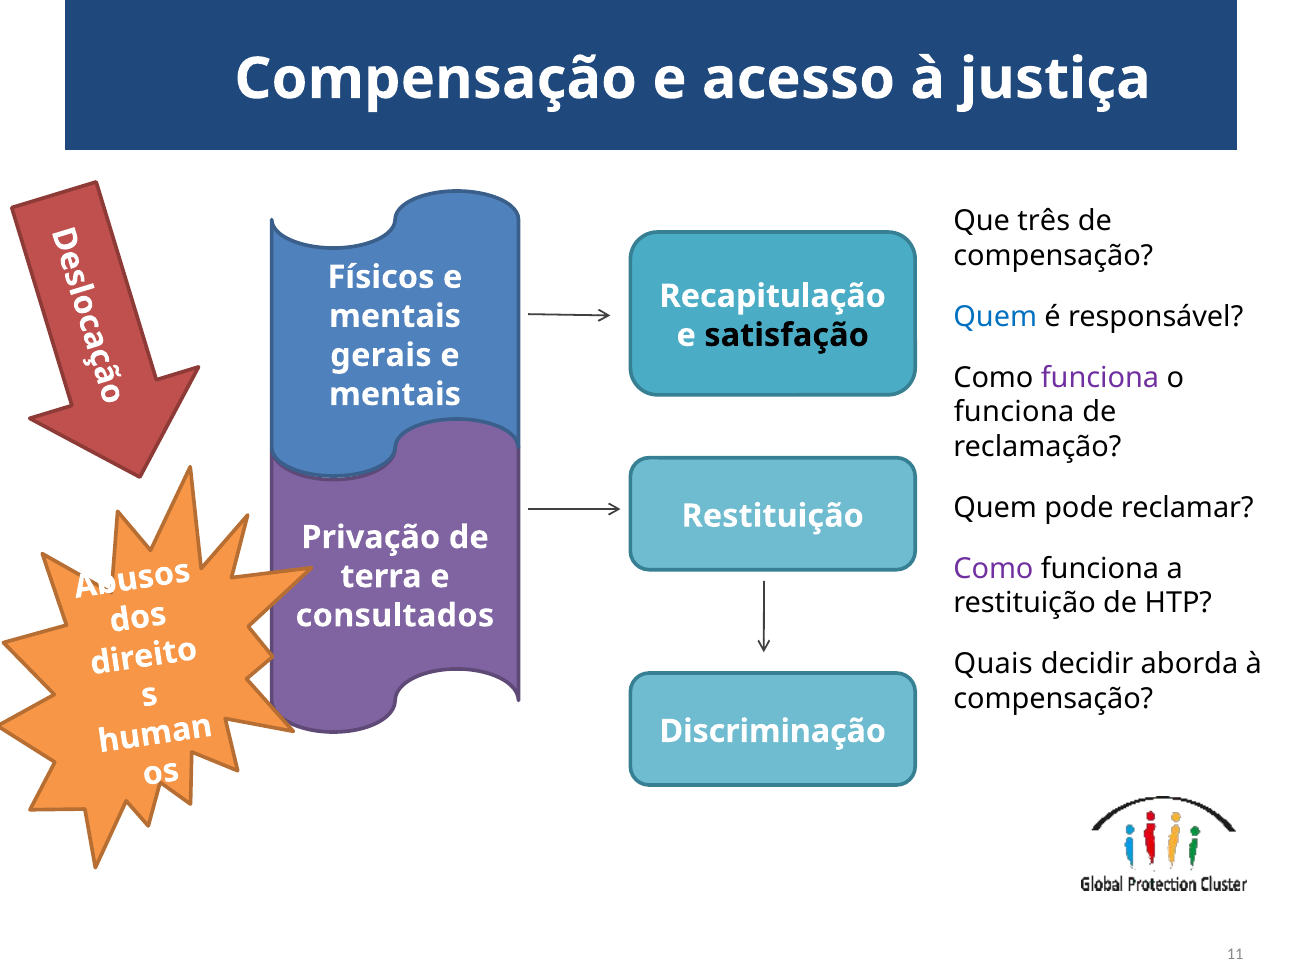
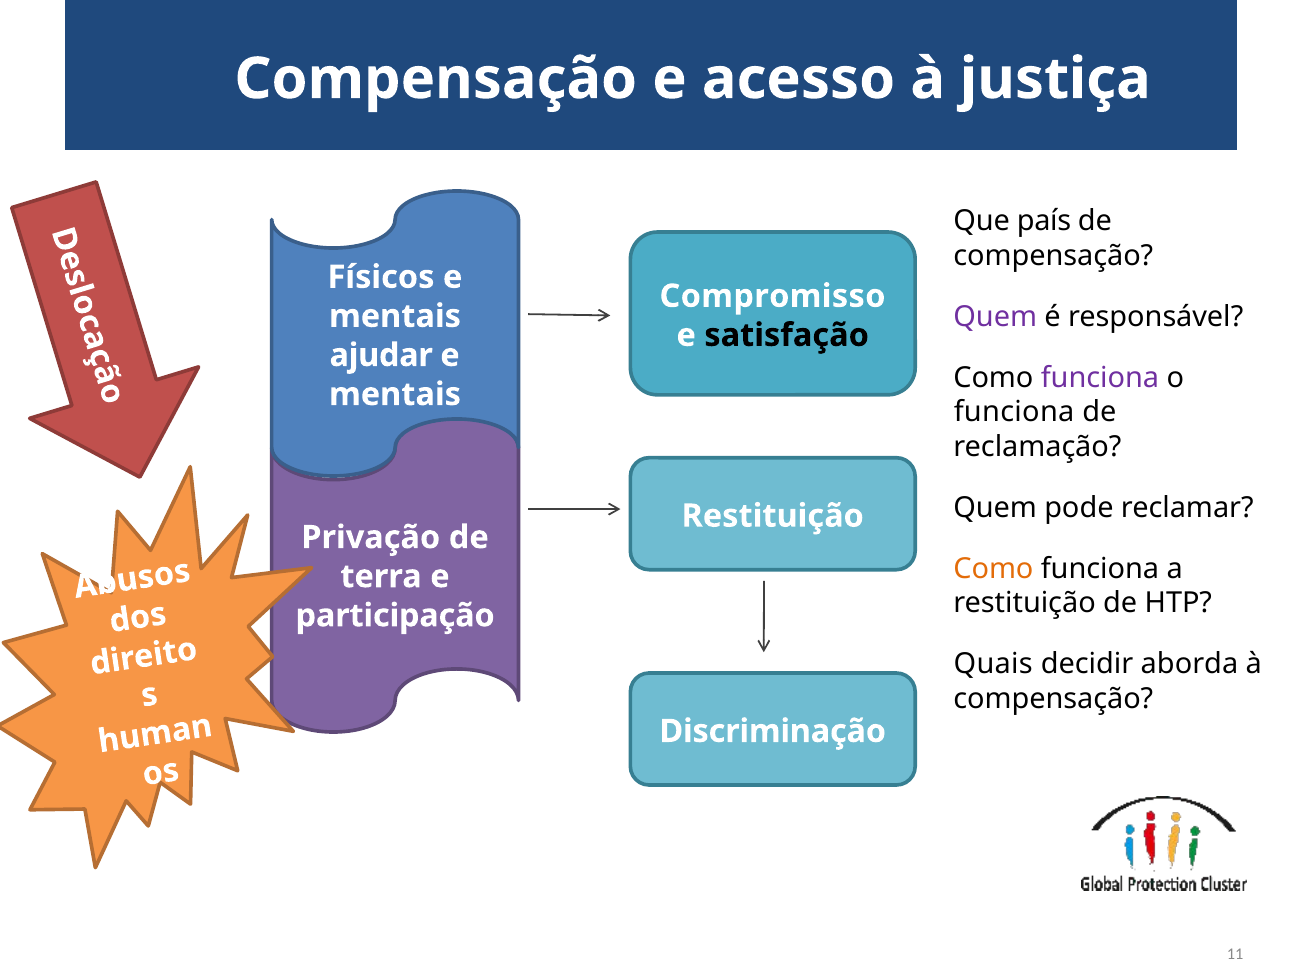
três: três -> país
Recapitulação: Recapitulação -> Compromisso
Quem at (995, 317) colour: blue -> purple
gerais: gerais -> ajudar
Como at (993, 568) colour: purple -> orange
consultados: consultados -> participação
